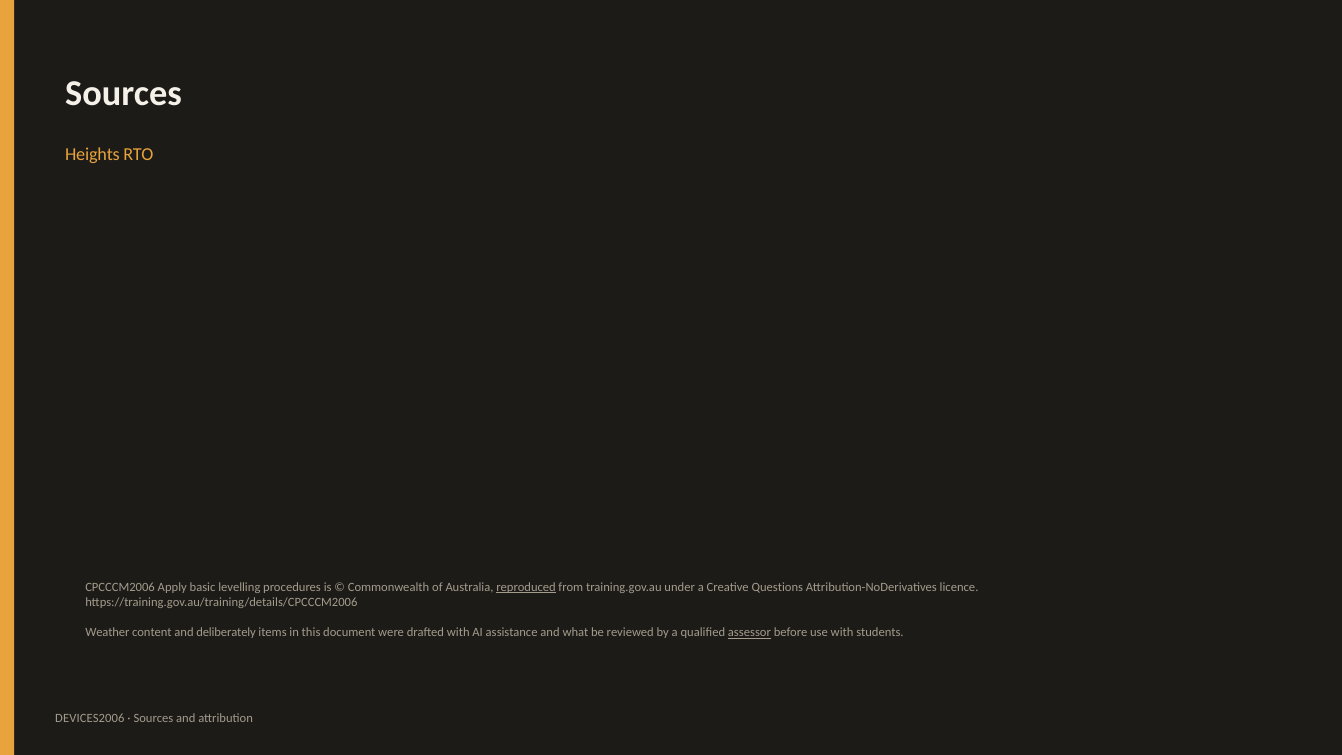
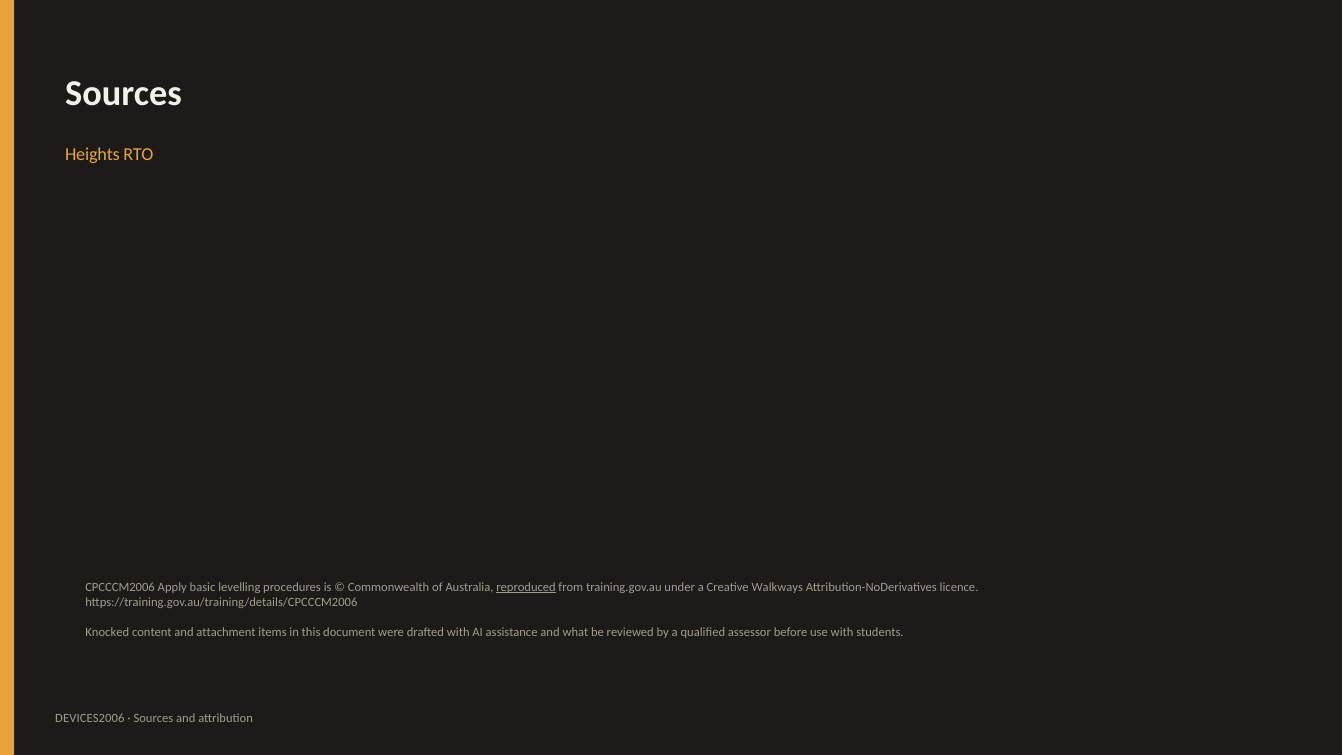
Questions: Questions -> Walkways
Weather: Weather -> Knocked
deliberately: deliberately -> attachment
assessor underline: present -> none
